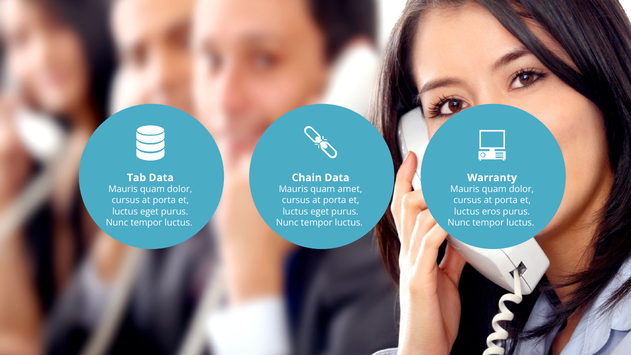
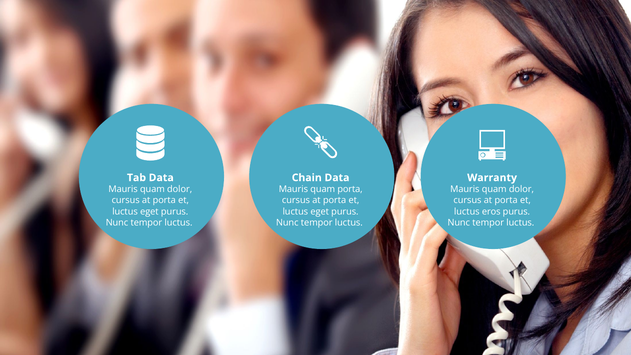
quam amet: amet -> porta
